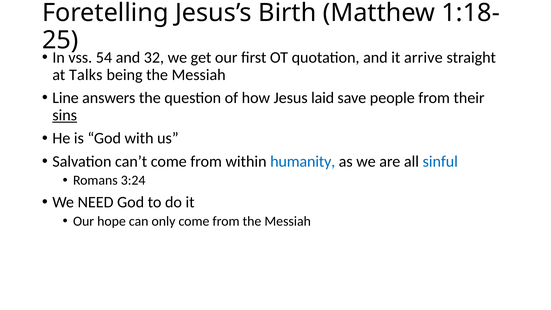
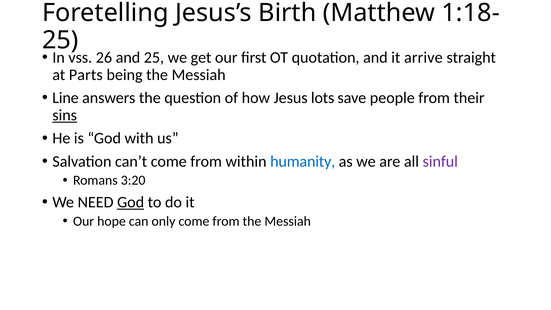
54: 54 -> 26
and 32: 32 -> 25
Talks: Talks -> Parts
laid: laid -> lots
sinful colour: blue -> purple
3:24: 3:24 -> 3:20
God at (131, 202) underline: none -> present
